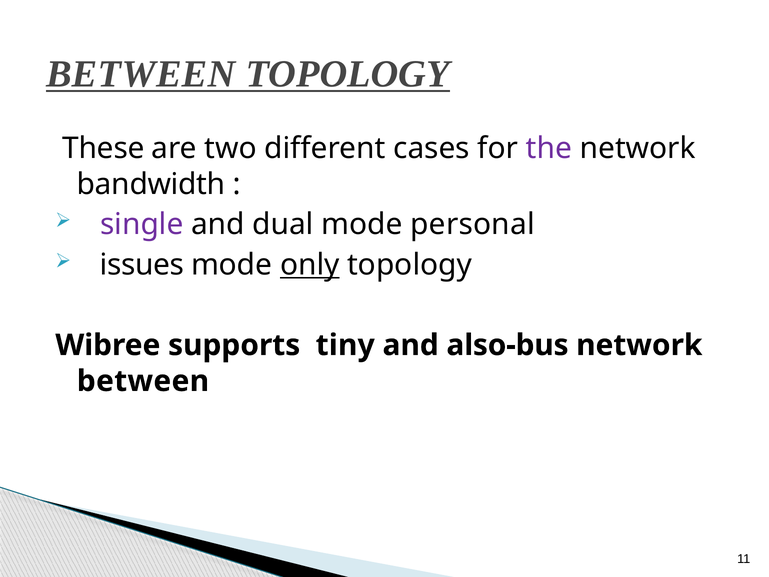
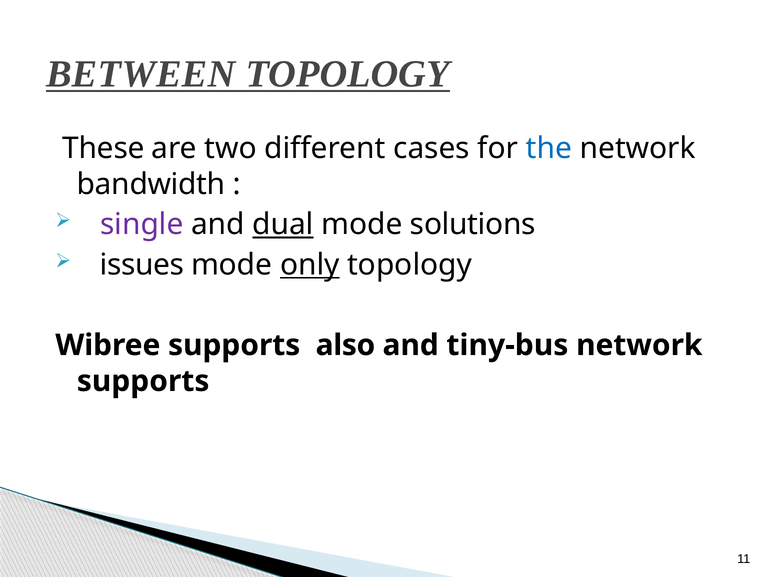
the colour: purple -> blue
dual underline: none -> present
personal: personal -> solutions
tiny: tiny -> also
also-bus: also-bus -> tiny-bus
between at (143, 381): between -> supports
